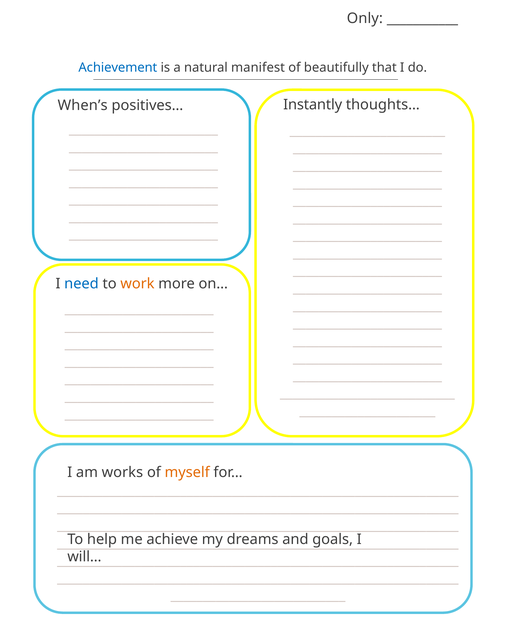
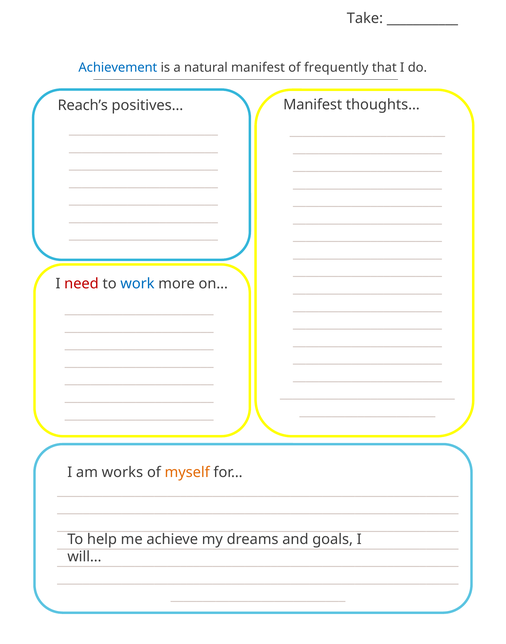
Only: Only -> Take
beautifully: beautifully -> frequently
Instantly at (313, 105): Instantly -> Manifest
When’s: When’s -> Reach’s
need colour: blue -> red
work colour: orange -> blue
